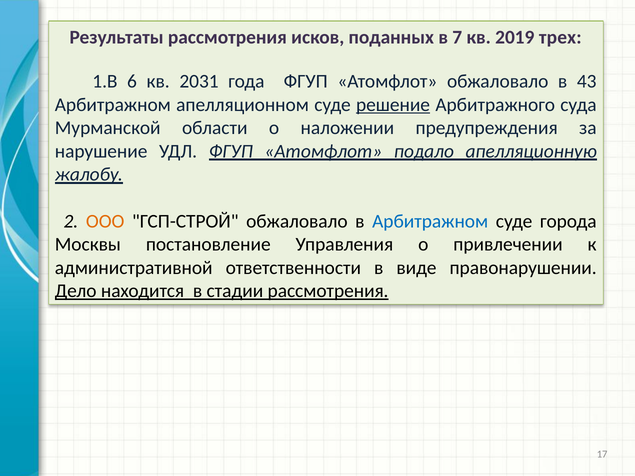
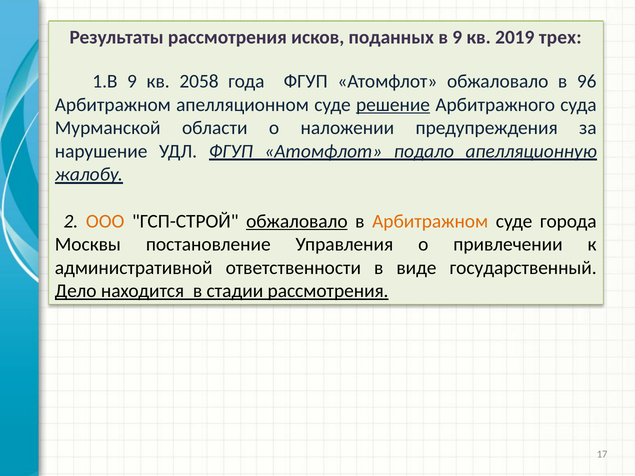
в 7: 7 -> 9
6 at (132, 82): 6 -> 9
2031: 2031 -> 2058
43: 43 -> 96
обжаловало at (297, 221) underline: none -> present
Арбитражном at (430, 221) colour: blue -> orange
правонарушении: правонарушении -> государственный
